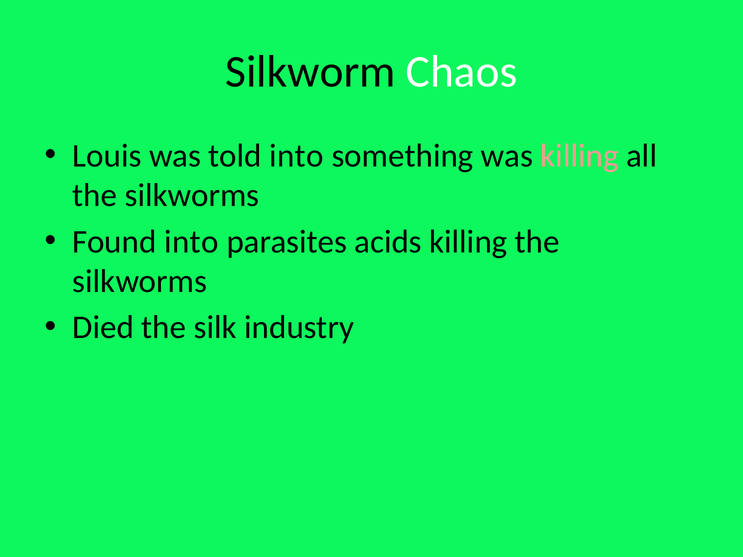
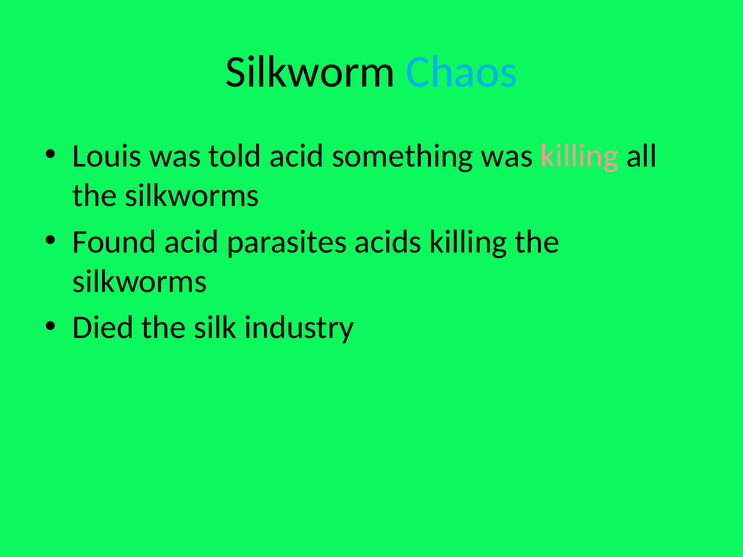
Chaos colour: white -> light blue
told into: into -> acid
Found into: into -> acid
